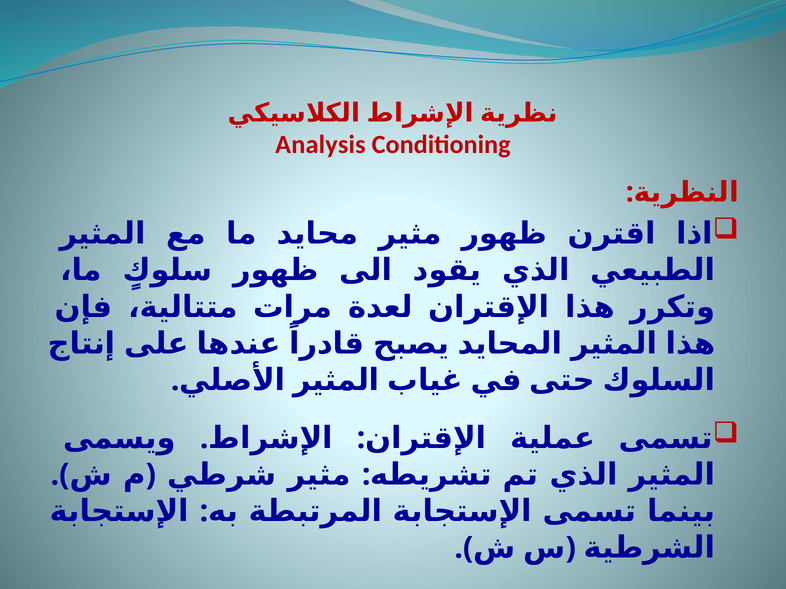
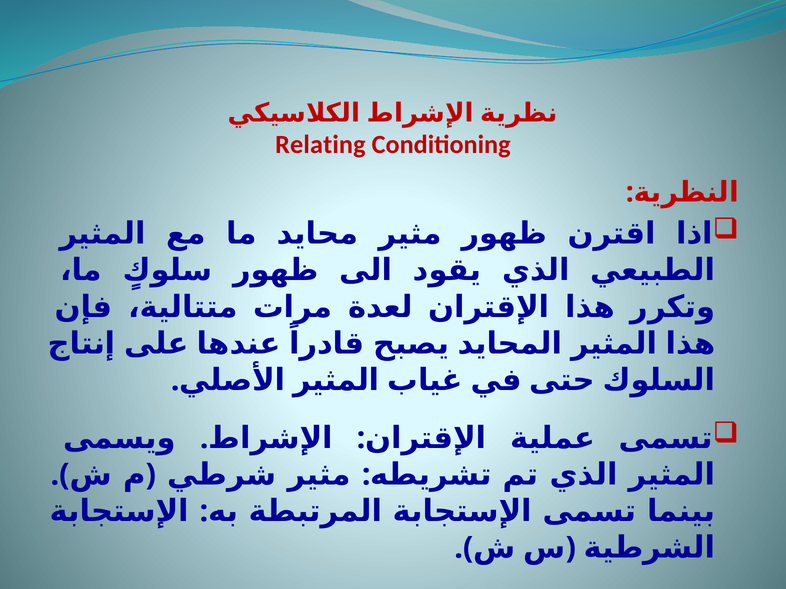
Analysis: Analysis -> Relating
